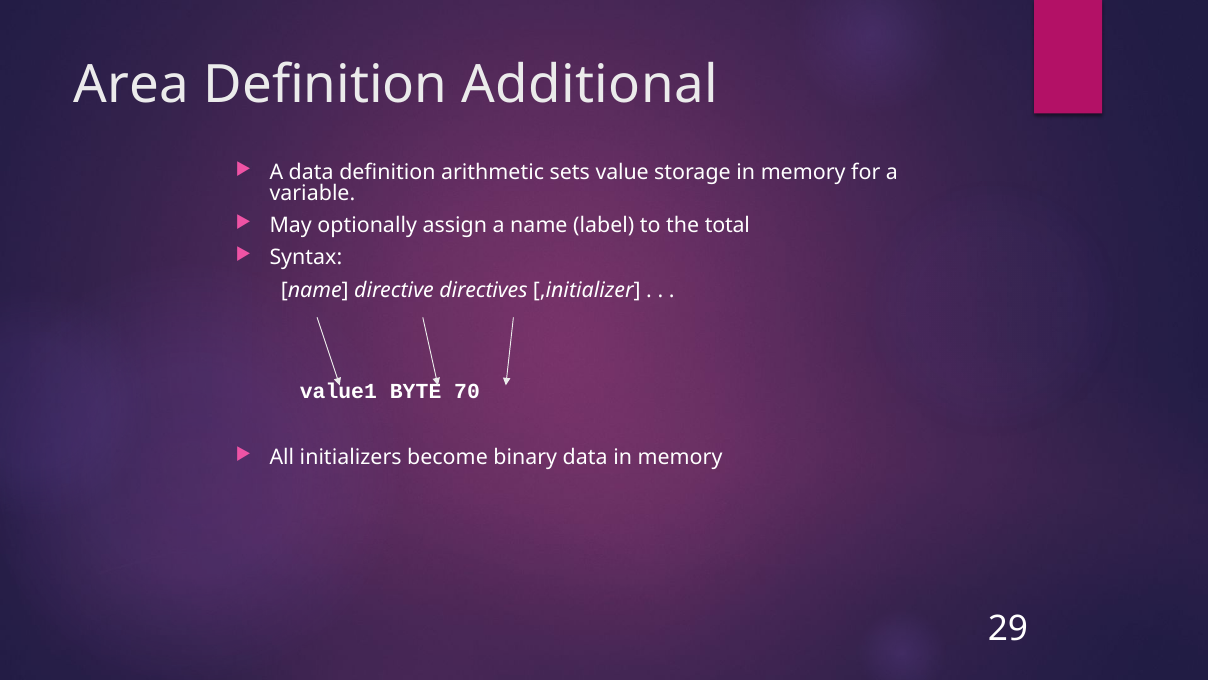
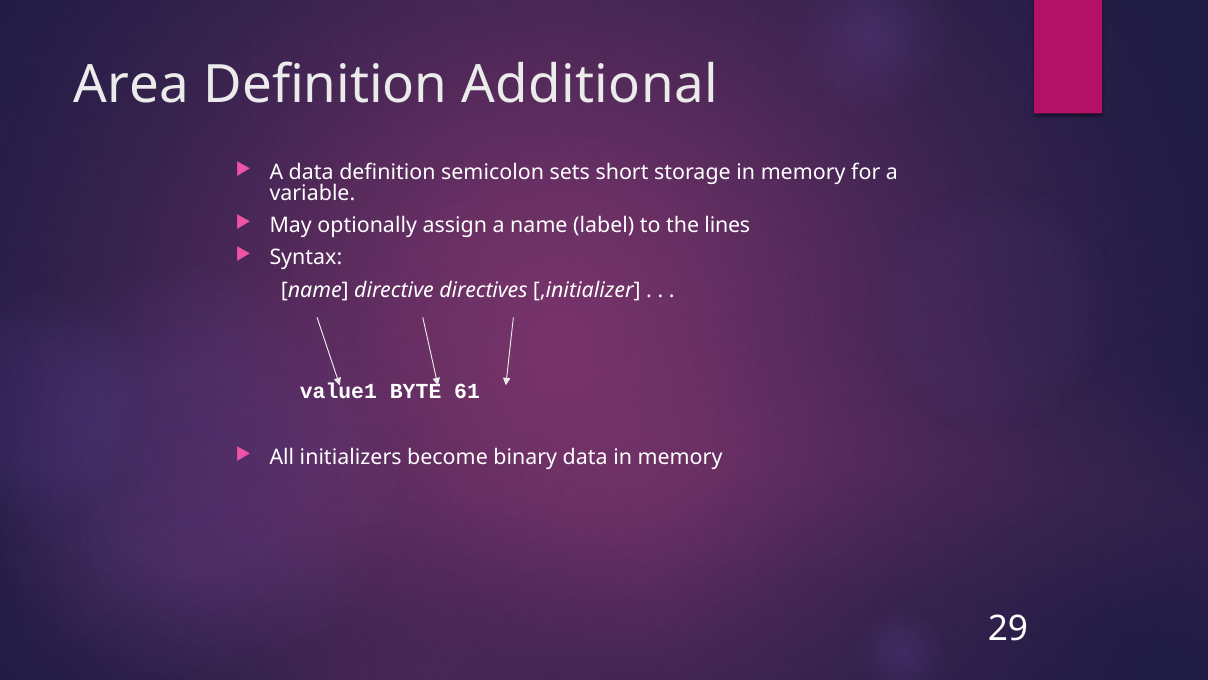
arithmetic: arithmetic -> semicolon
value: value -> short
total: total -> lines
70: 70 -> 61
